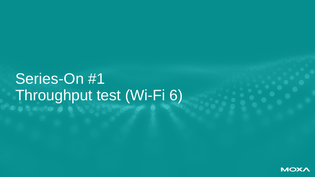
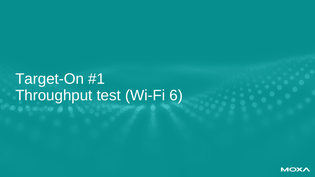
Series-On: Series-On -> Target-On
